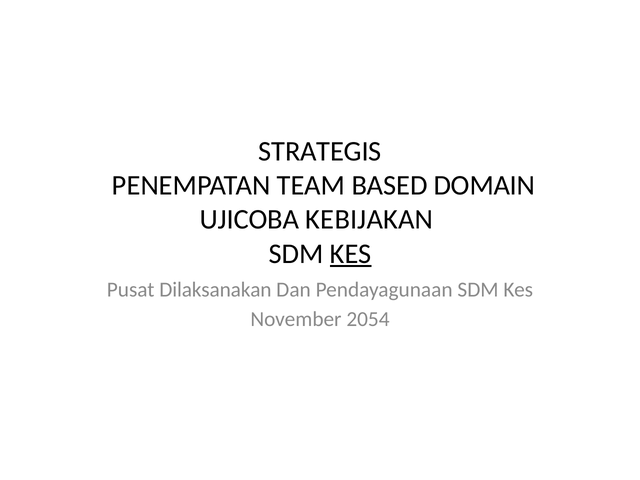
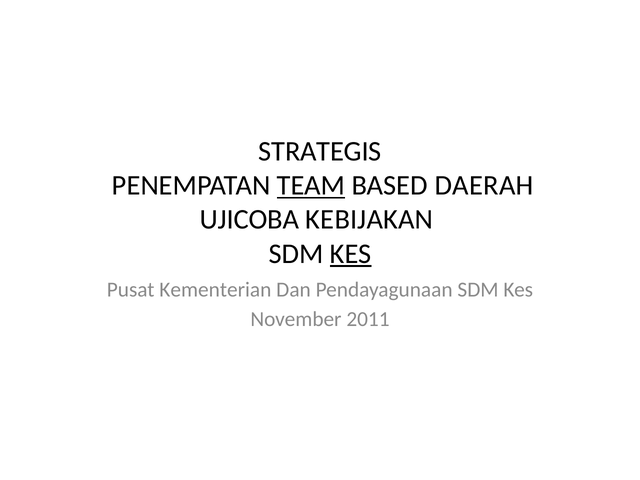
TEAM underline: none -> present
DOMAIN: DOMAIN -> DAERAH
Dilaksanakan: Dilaksanakan -> Kementerian
2054: 2054 -> 2011
